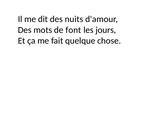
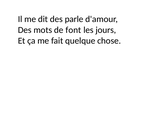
nuits: nuits -> parle
